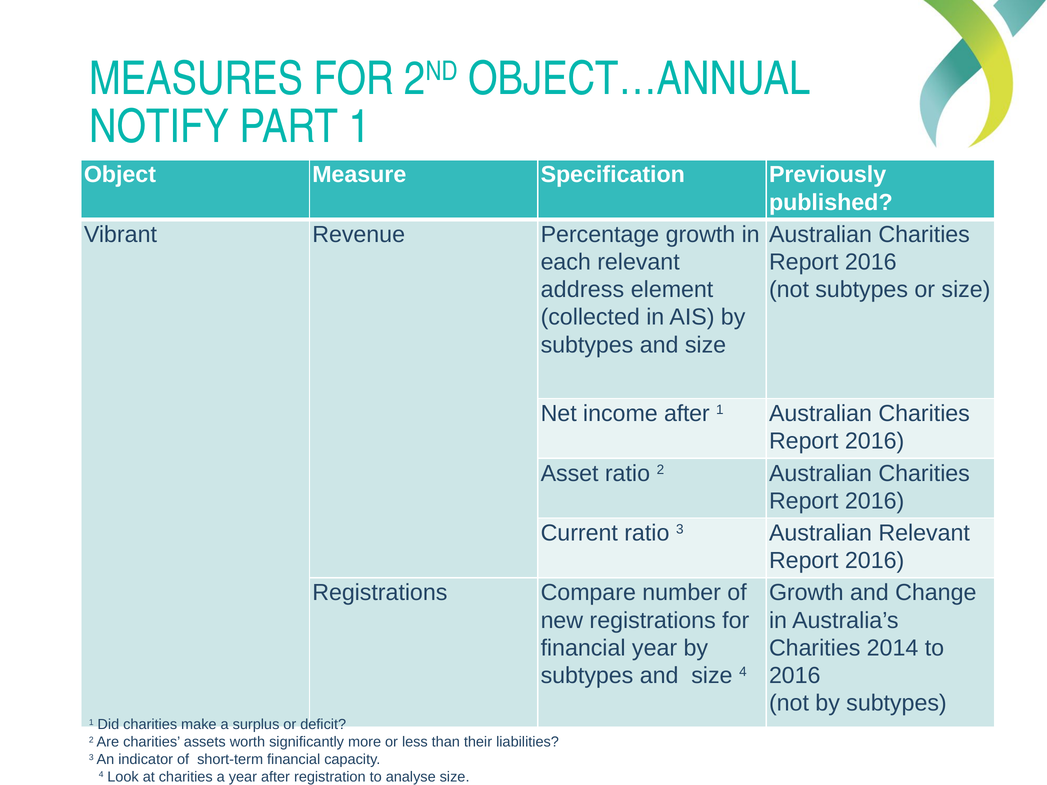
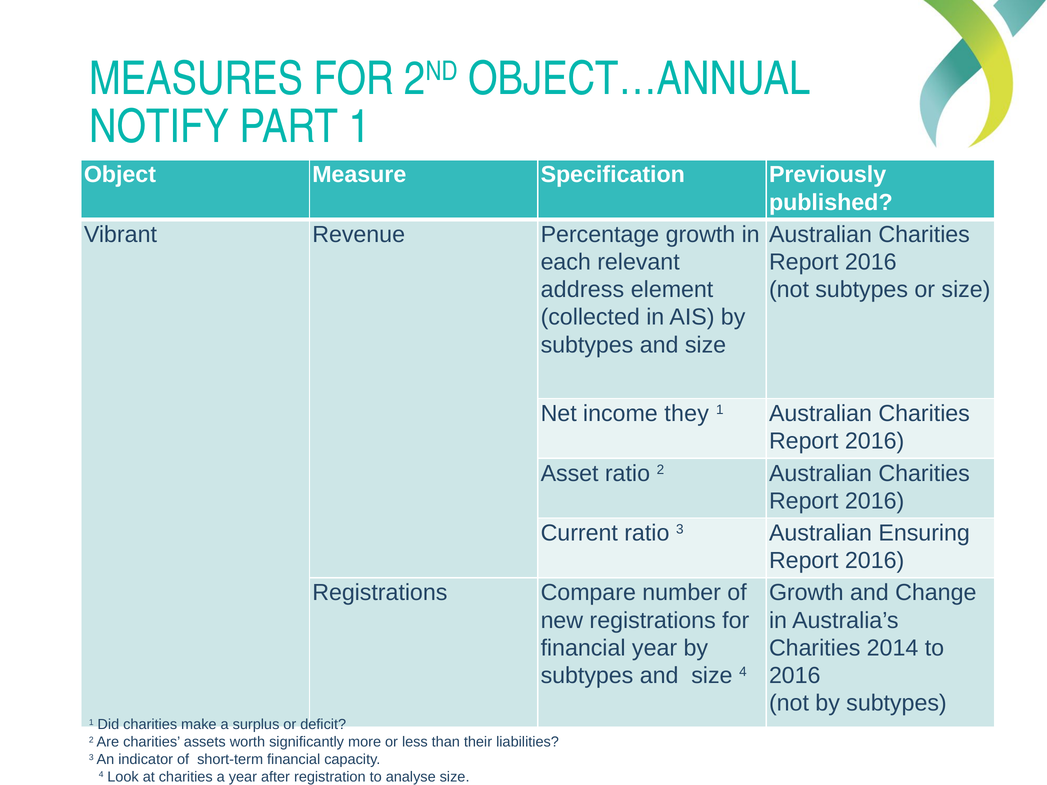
income after: after -> they
Australian Relevant: Relevant -> Ensuring
